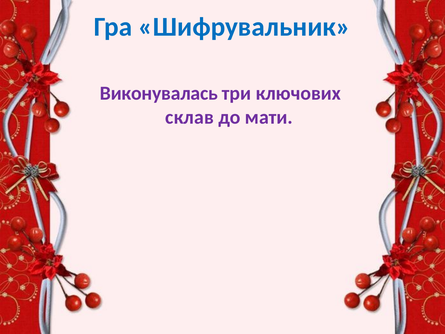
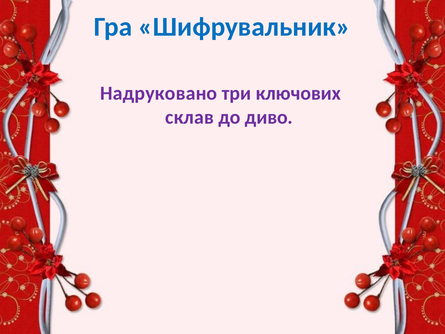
Виконувалась: Виконувалась -> Надруковано
мати: мати -> диво
